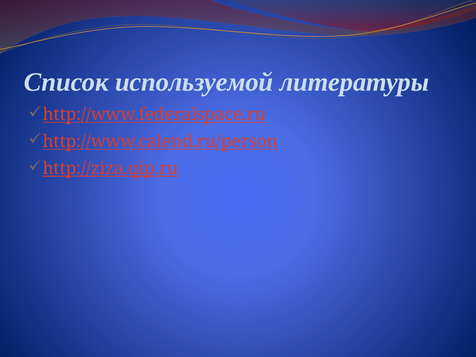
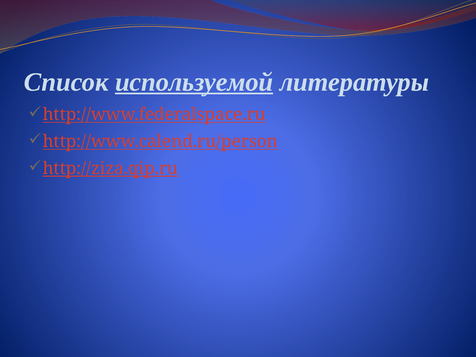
используемой underline: none -> present
